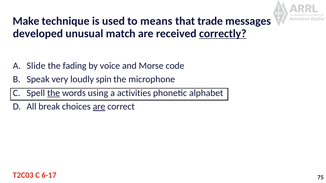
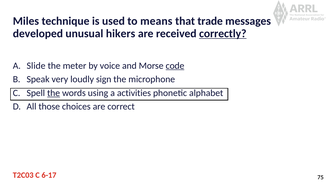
Make: Make -> Miles
match: match -> hikers
fading: fading -> meter
code underline: none -> present
spin: spin -> sign
break: break -> those
are at (99, 107) underline: present -> none
